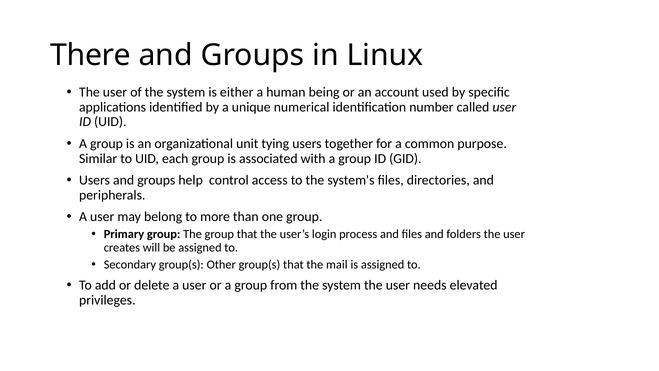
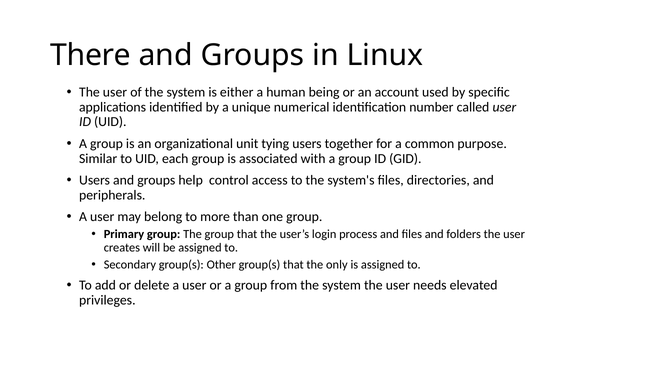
mail: mail -> only
